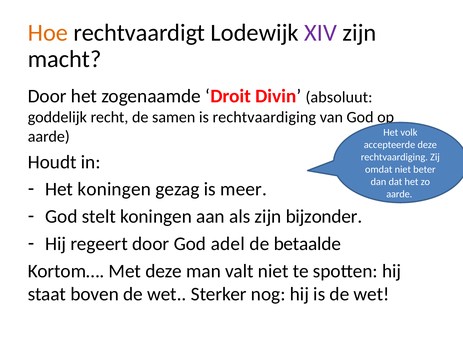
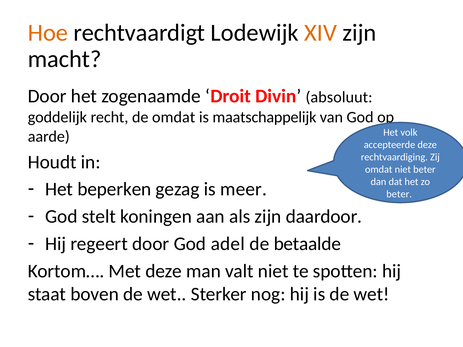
XIV colour: purple -> orange
de samen: samen -> omdat
is rechtvaardiging: rechtvaardiging -> maatschappelijk
Het koningen: koningen -> beperken
aarde at (399, 194): aarde -> beter
bijzonder: bijzonder -> daardoor
